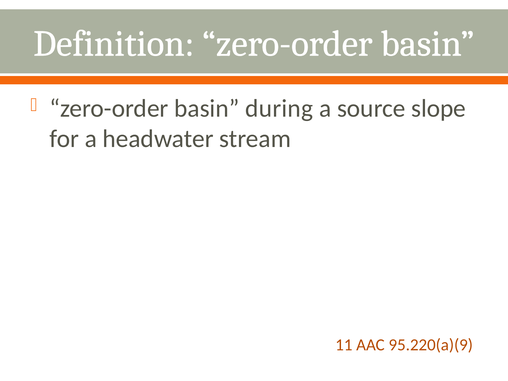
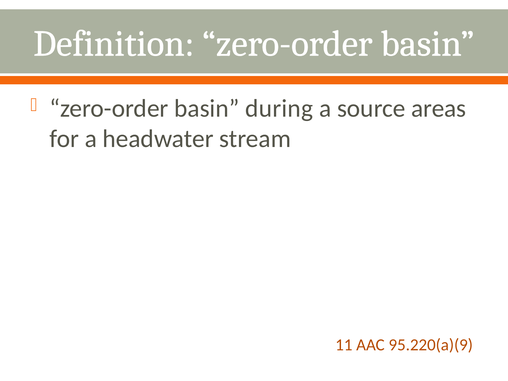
slope: slope -> areas
